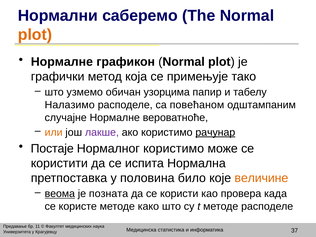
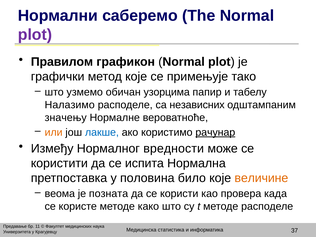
plot at (35, 35) colour: orange -> purple
Нормалне at (62, 62): Нормалне -> Правилом
метод која: која -> које
повећаном: повећаном -> независних
случајне: случајне -> значењу
лакше colour: purple -> blue
Постаје: Постаје -> Између
Нормалног користимо: користимо -> вредности
веома underline: present -> none
